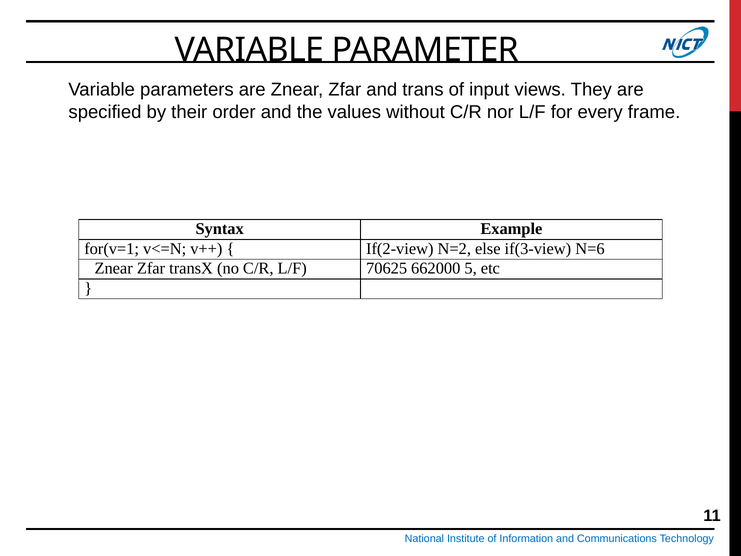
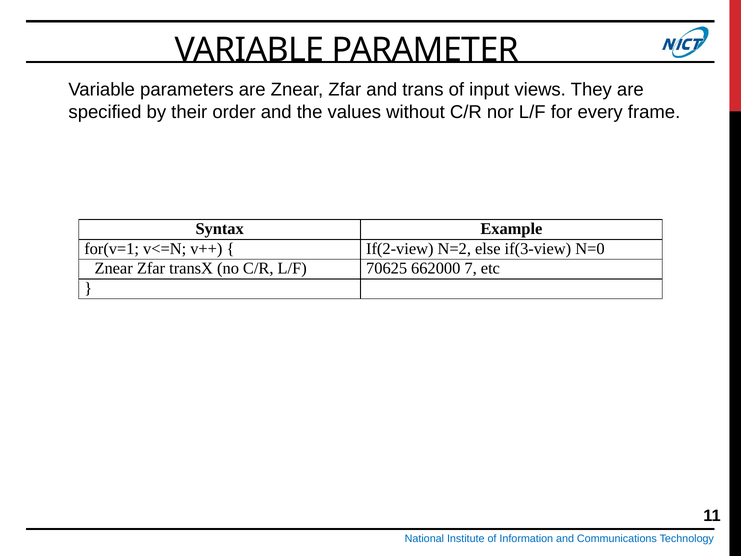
N=6: N=6 -> N=0
5: 5 -> 7
